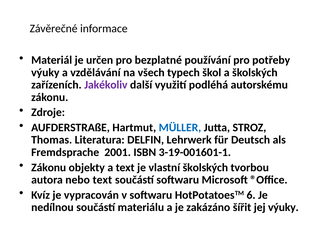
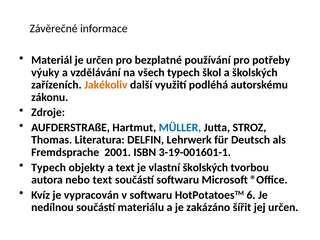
Jakékoliv colour: purple -> orange
Zákonu at (49, 167): Zákonu -> Typech
jej výuky: výuky -> určen
